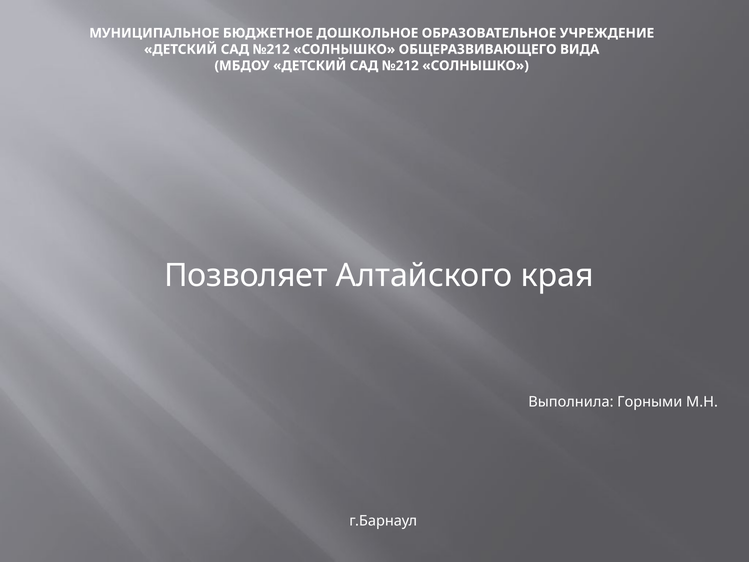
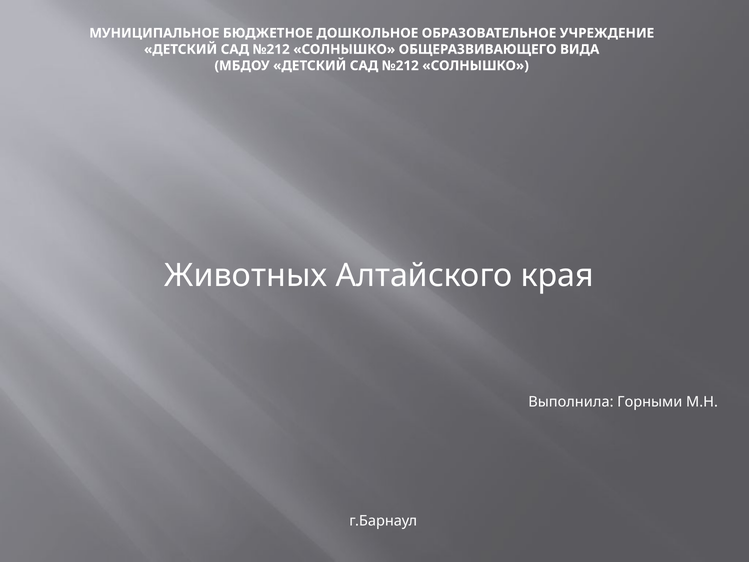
Позволяет: Позволяет -> Животных
